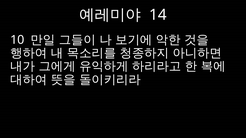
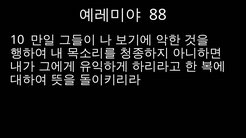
14: 14 -> 88
